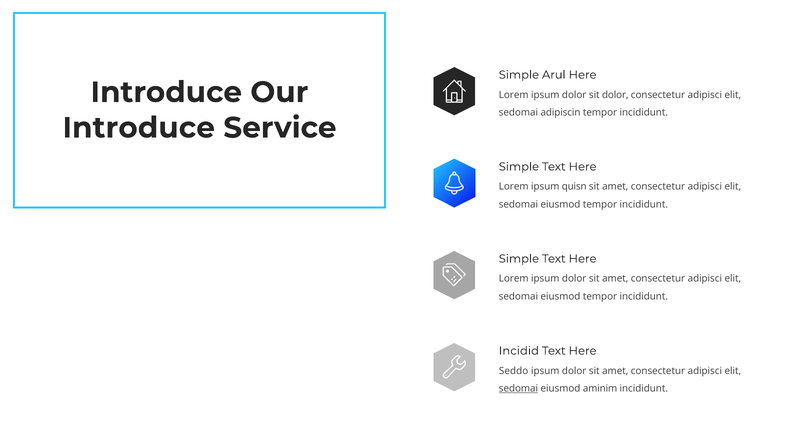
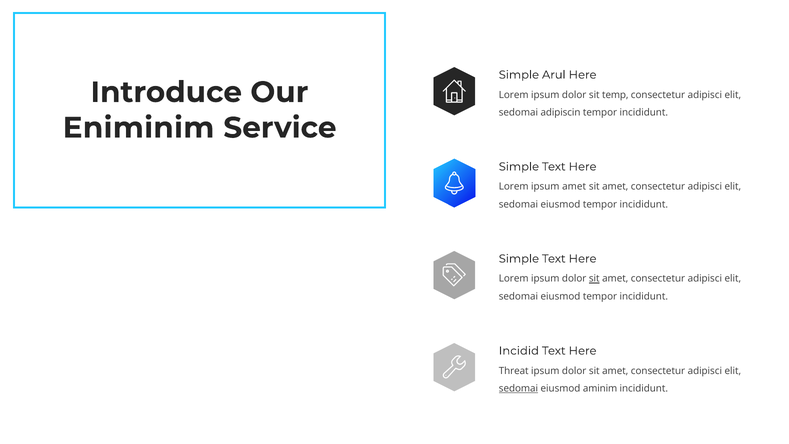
sit dolor: dolor -> temp
Introduce at (139, 128): Introduce -> Eniminim
ipsum quisn: quisn -> amet
sit at (594, 279) underline: none -> present
Seddo: Seddo -> Threat
